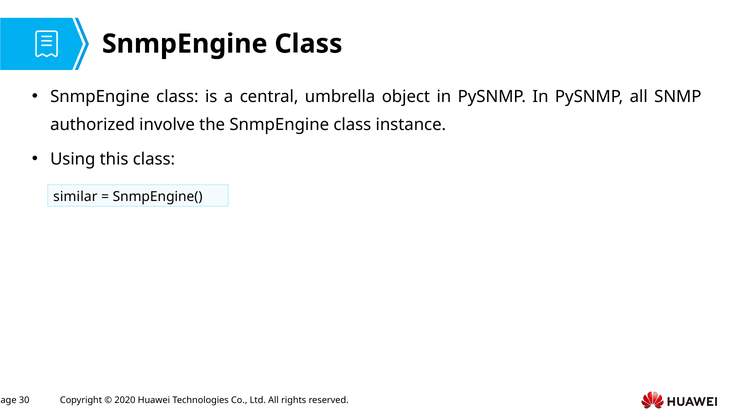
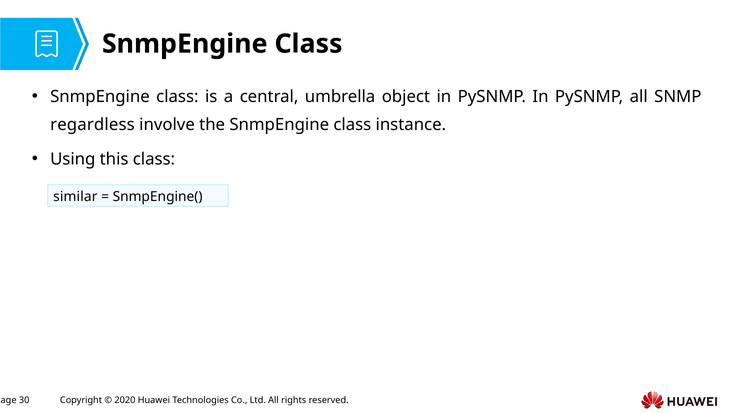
authorized: authorized -> regardless
